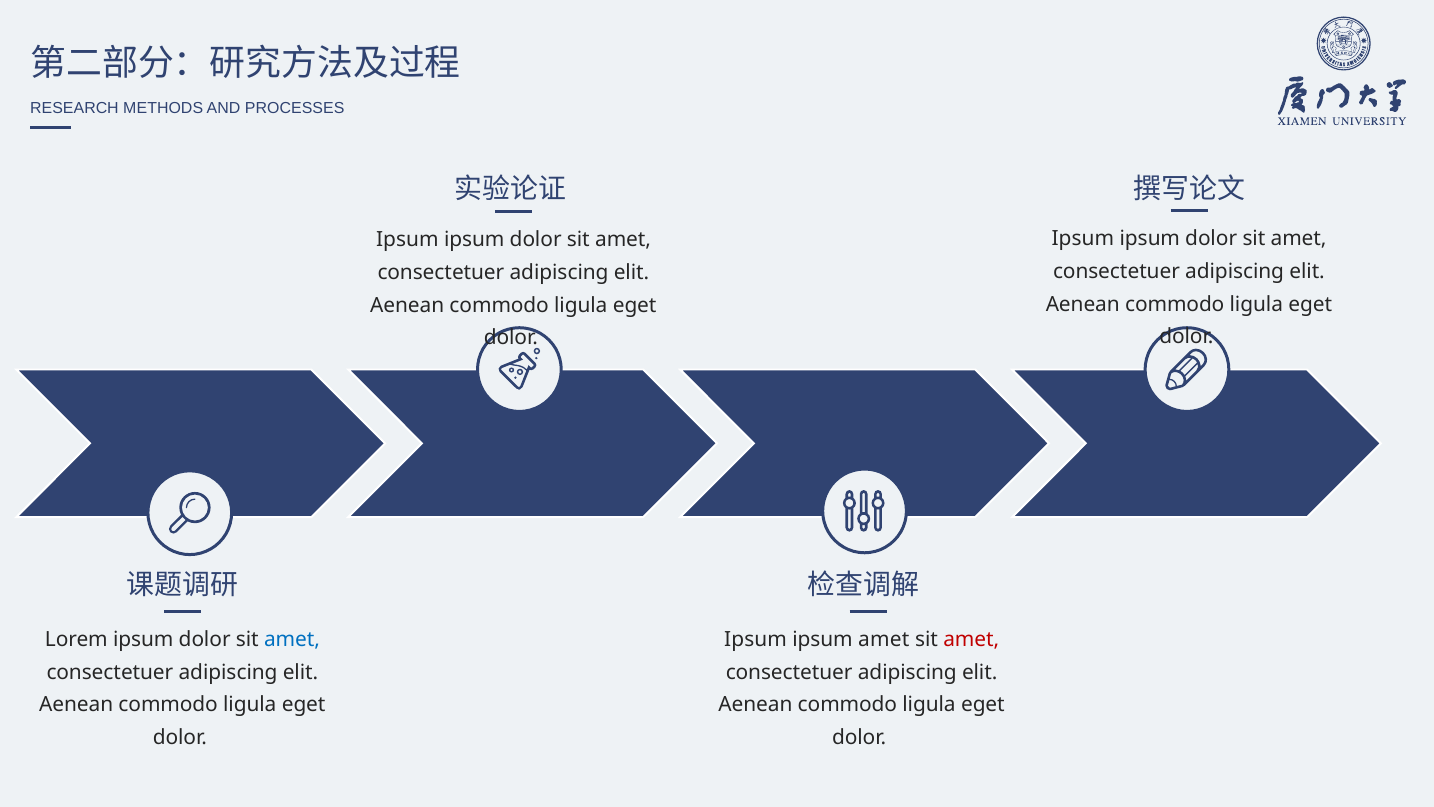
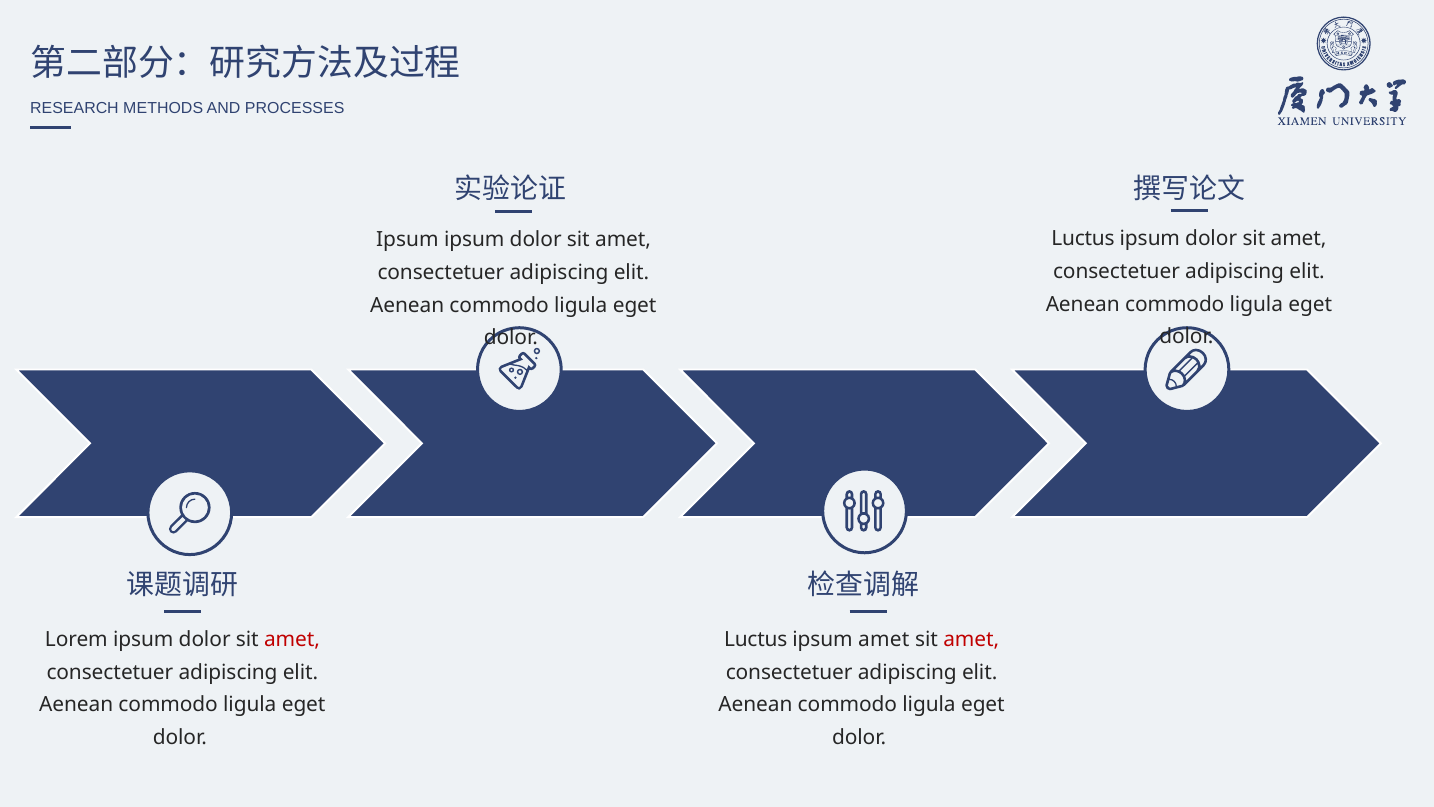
Ipsum at (1083, 239): Ipsum -> Luctus
amet at (292, 639) colour: blue -> red
Ipsum at (756, 639): Ipsum -> Luctus
